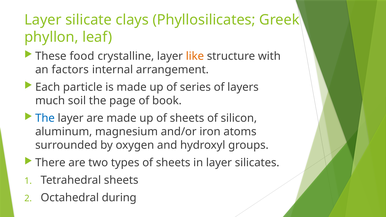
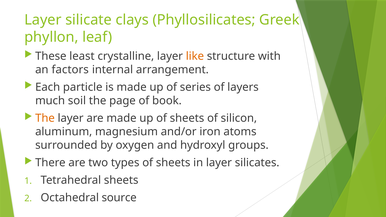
food: food -> least
The at (45, 118) colour: blue -> orange
during: during -> source
